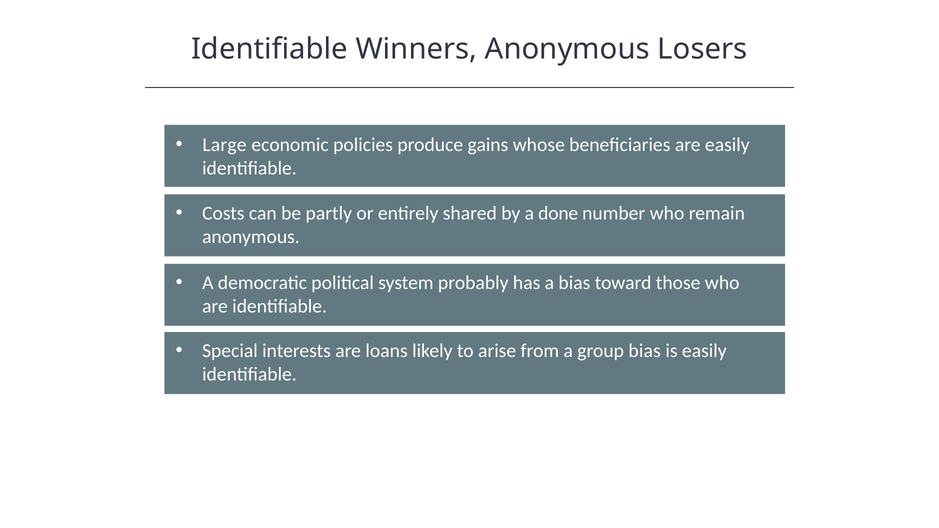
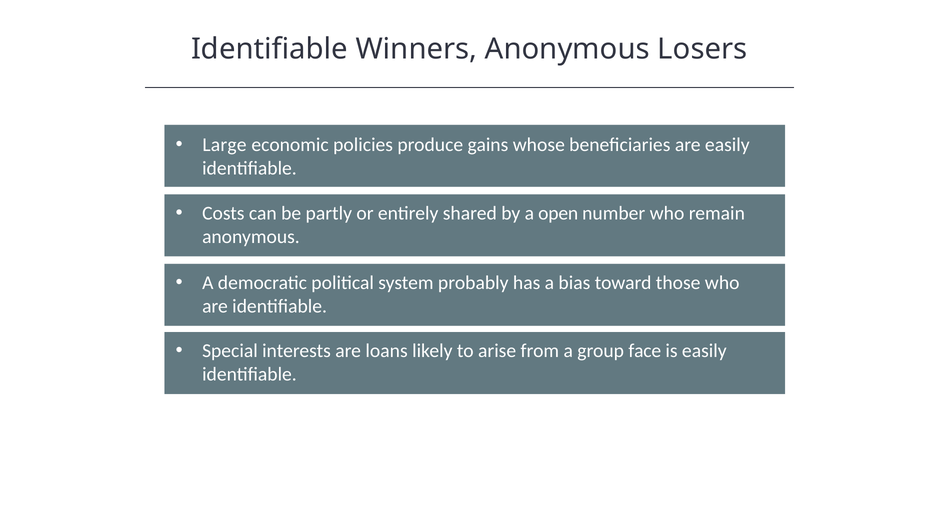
done: done -> open
group bias: bias -> face
